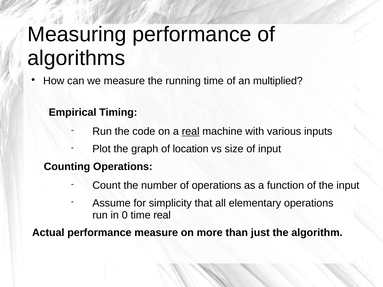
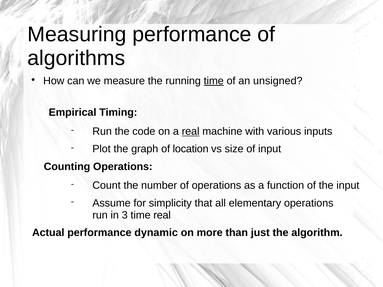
time at (214, 81) underline: none -> present
multiplied: multiplied -> unsigned
0: 0 -> 3
performance measure: measure -> dynamic
